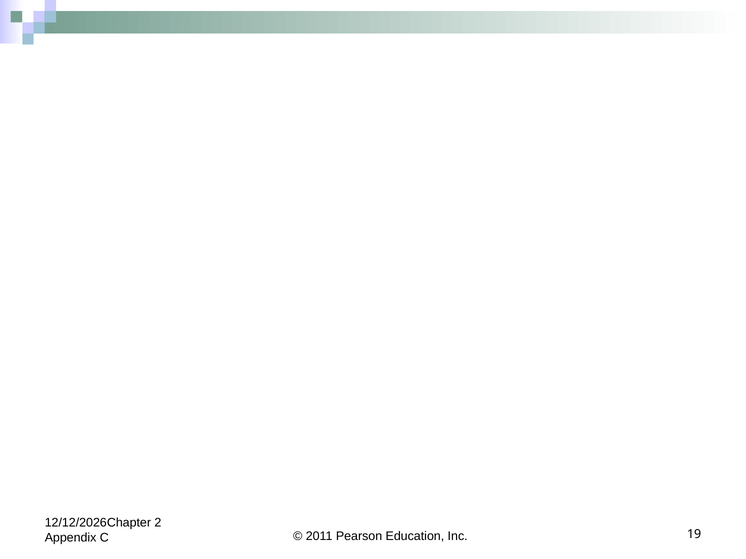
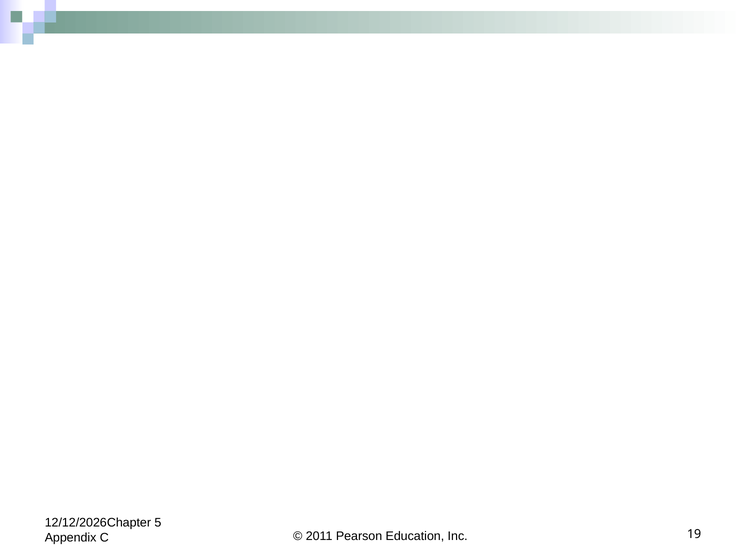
2: 2 -> 5
